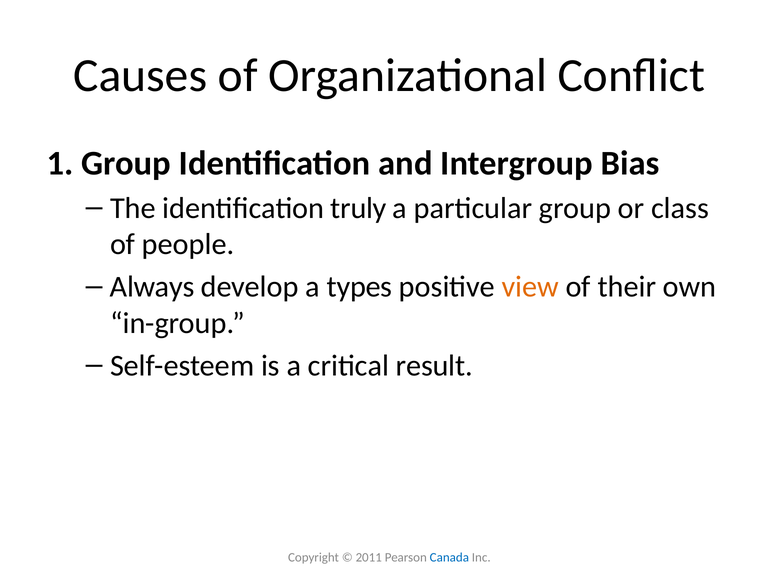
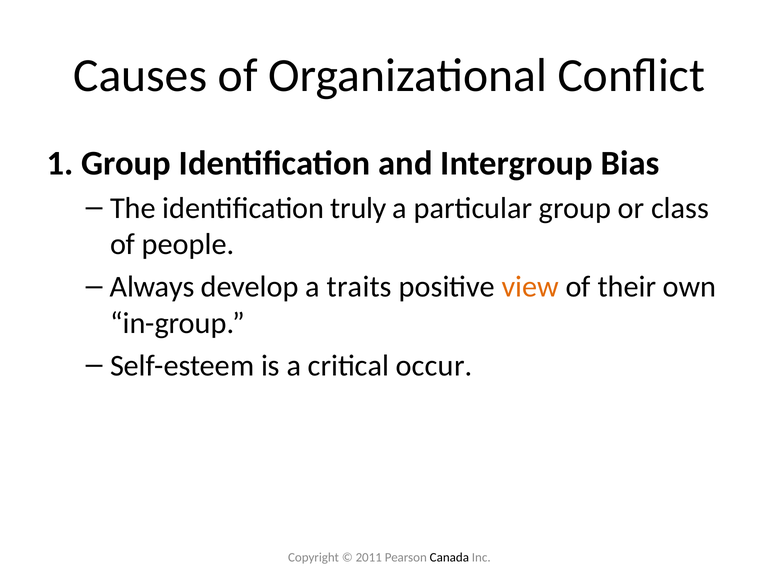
types: types -> traits
result: result -> occur
Canada colour: blue -> black
